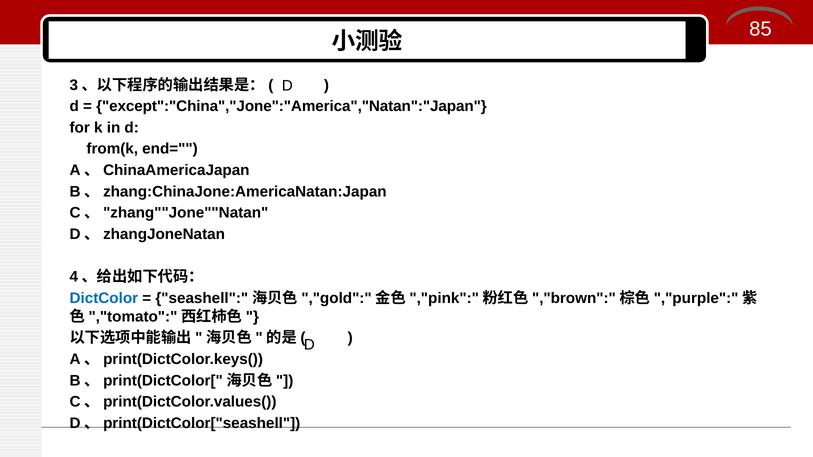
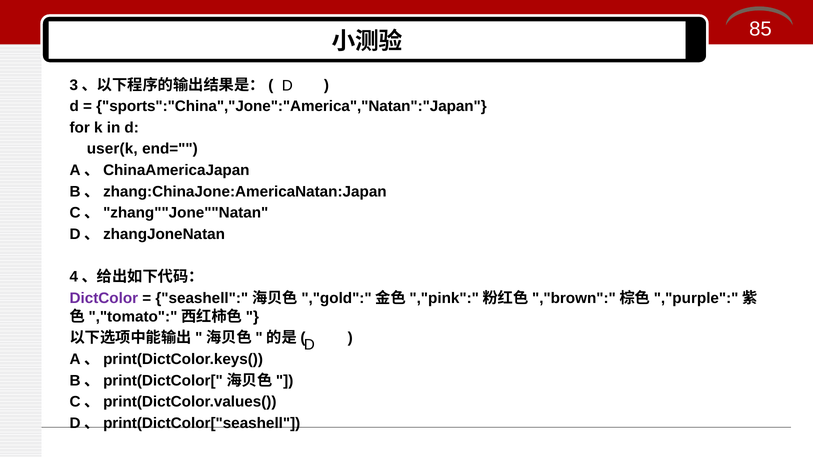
except":"China","Jone":"America","Natan":"Japan: except":"China","Jone":"America","Natan":"Japan -> sports":"China","Jone":"America","Natan":"Japan
from(k: from(k -> user(k
DictColor colour: blue -> purple
